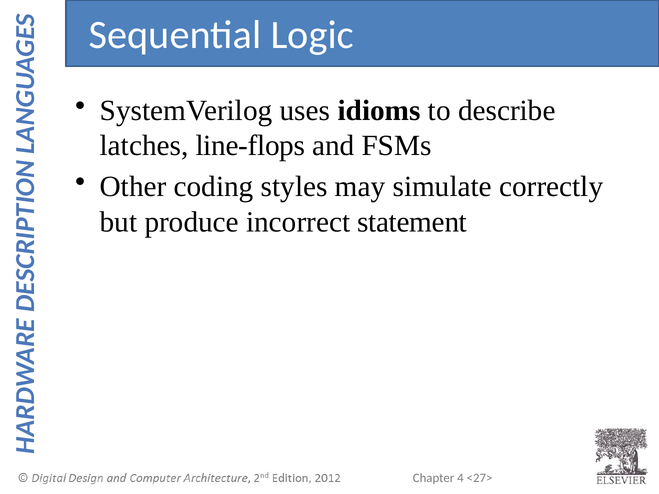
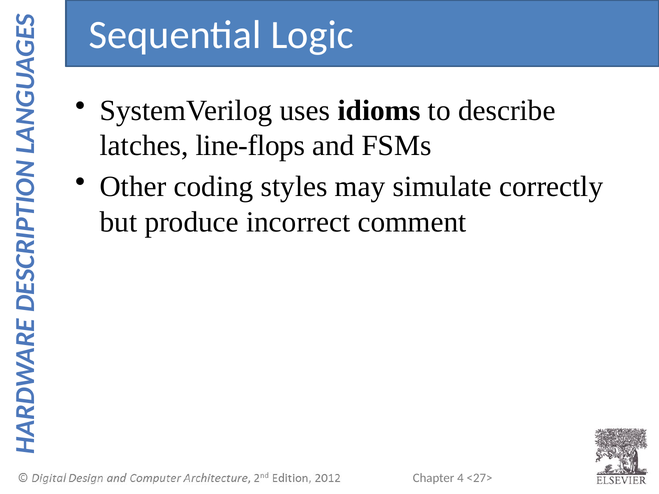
statement: statement -> comment
